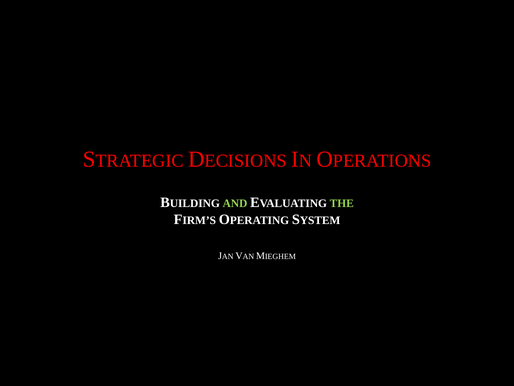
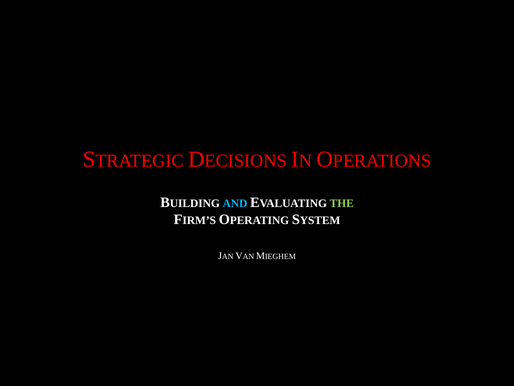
AND colour: light green -> light blue
